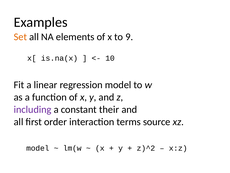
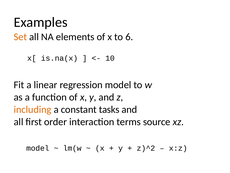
9: 9 -> 6
including colour: purple -> orange
their: their -> tasks
